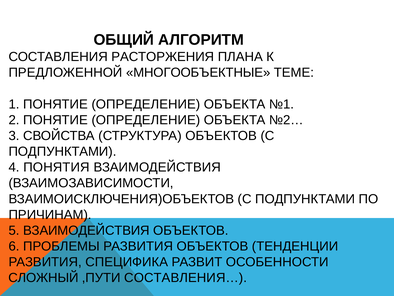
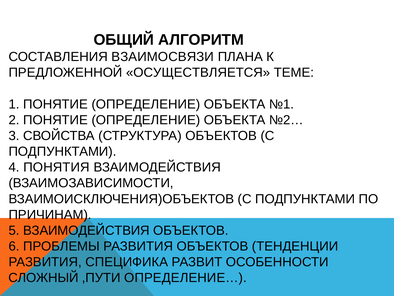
РАСТОРЖЕНИЯ: РАСТОРЖЕНИЯ -> ВЗАИМОСВЯЗИ
МНОГООБЪЕКТНЫЕ: МНОГООБЪЕКТНЫЕ -> ОСУЩЕСТВЛЯЕТСЯ
СОСТАВЛЕНИЯ…: СОСТАВЛЕНИЯ… -> ОПРЕДЕЛЕНИЕ…
